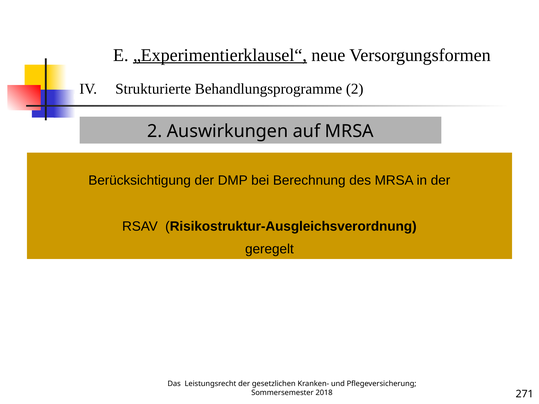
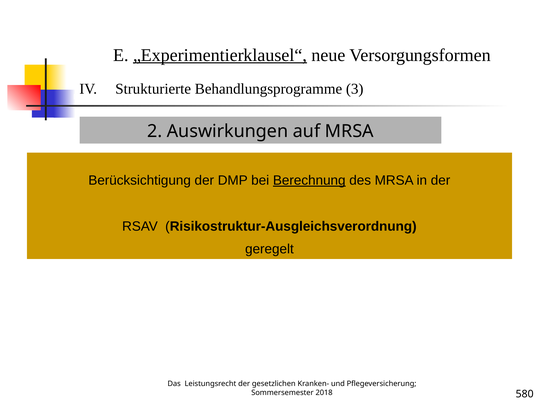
Behandlungsprogramme 2: 2 -> 3
Berechnung underline: none -> present
271: 271 -> 580
